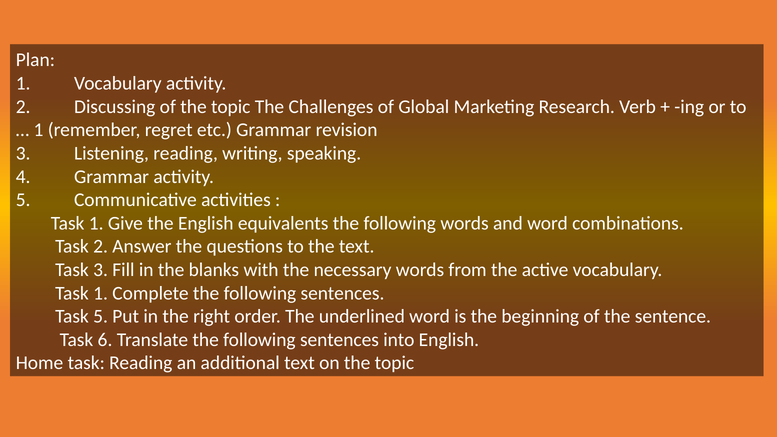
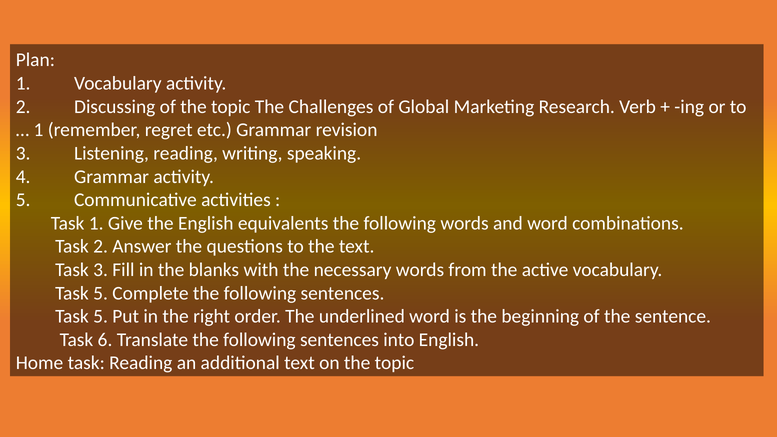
1 at (101, 293): 1 -> 5
